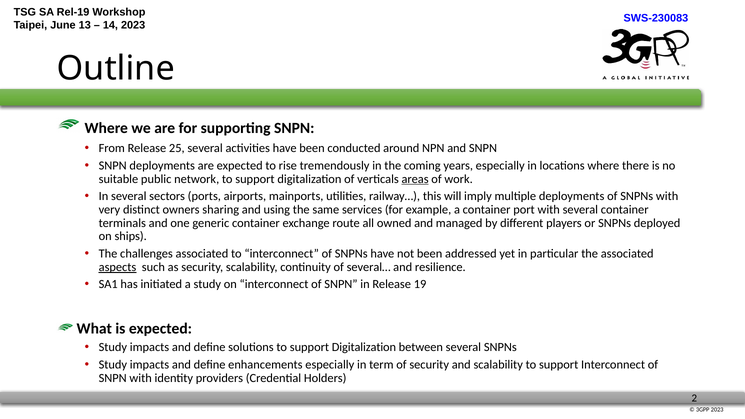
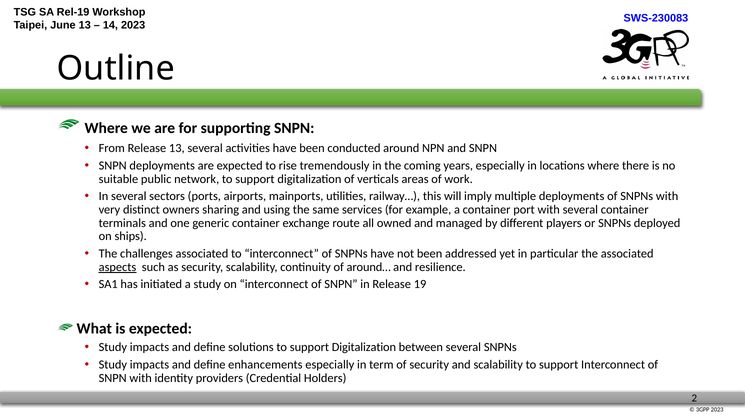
Release 25: 25 -> 13
areas underline: present -> none
several…: several… -> around…
